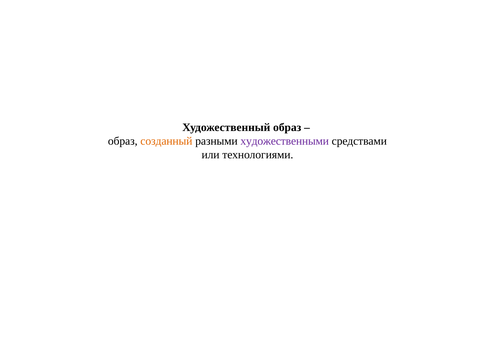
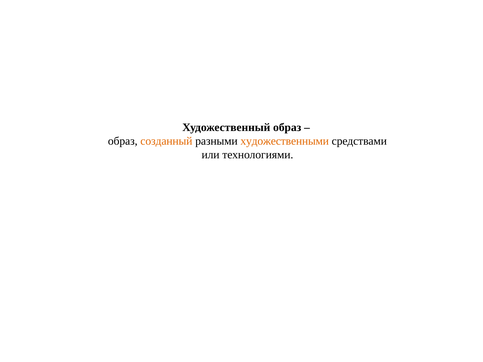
художественными colour: purple -> orange
